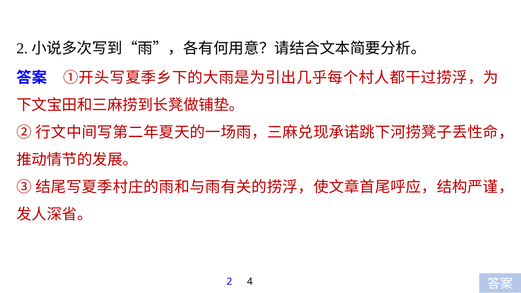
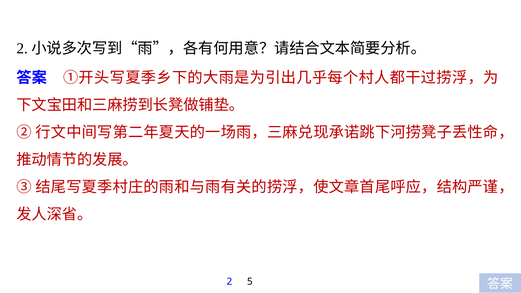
4: 4 -> 5
